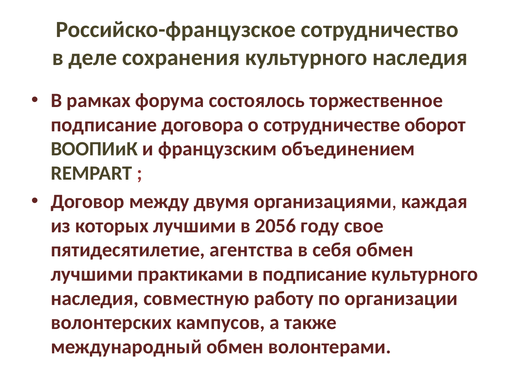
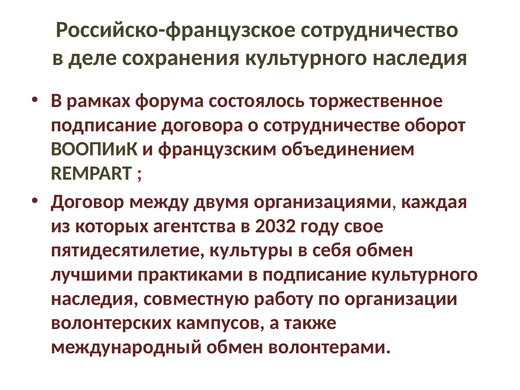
которых лучшими: лучшими -> агентства
2056: 2056 -> 2032
агентства: агентства -> культуры
